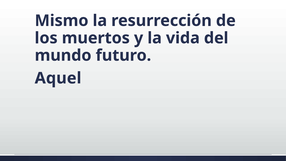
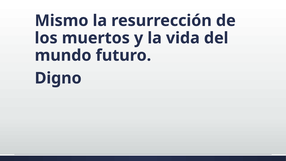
Aquel: Aquel -> Digno
